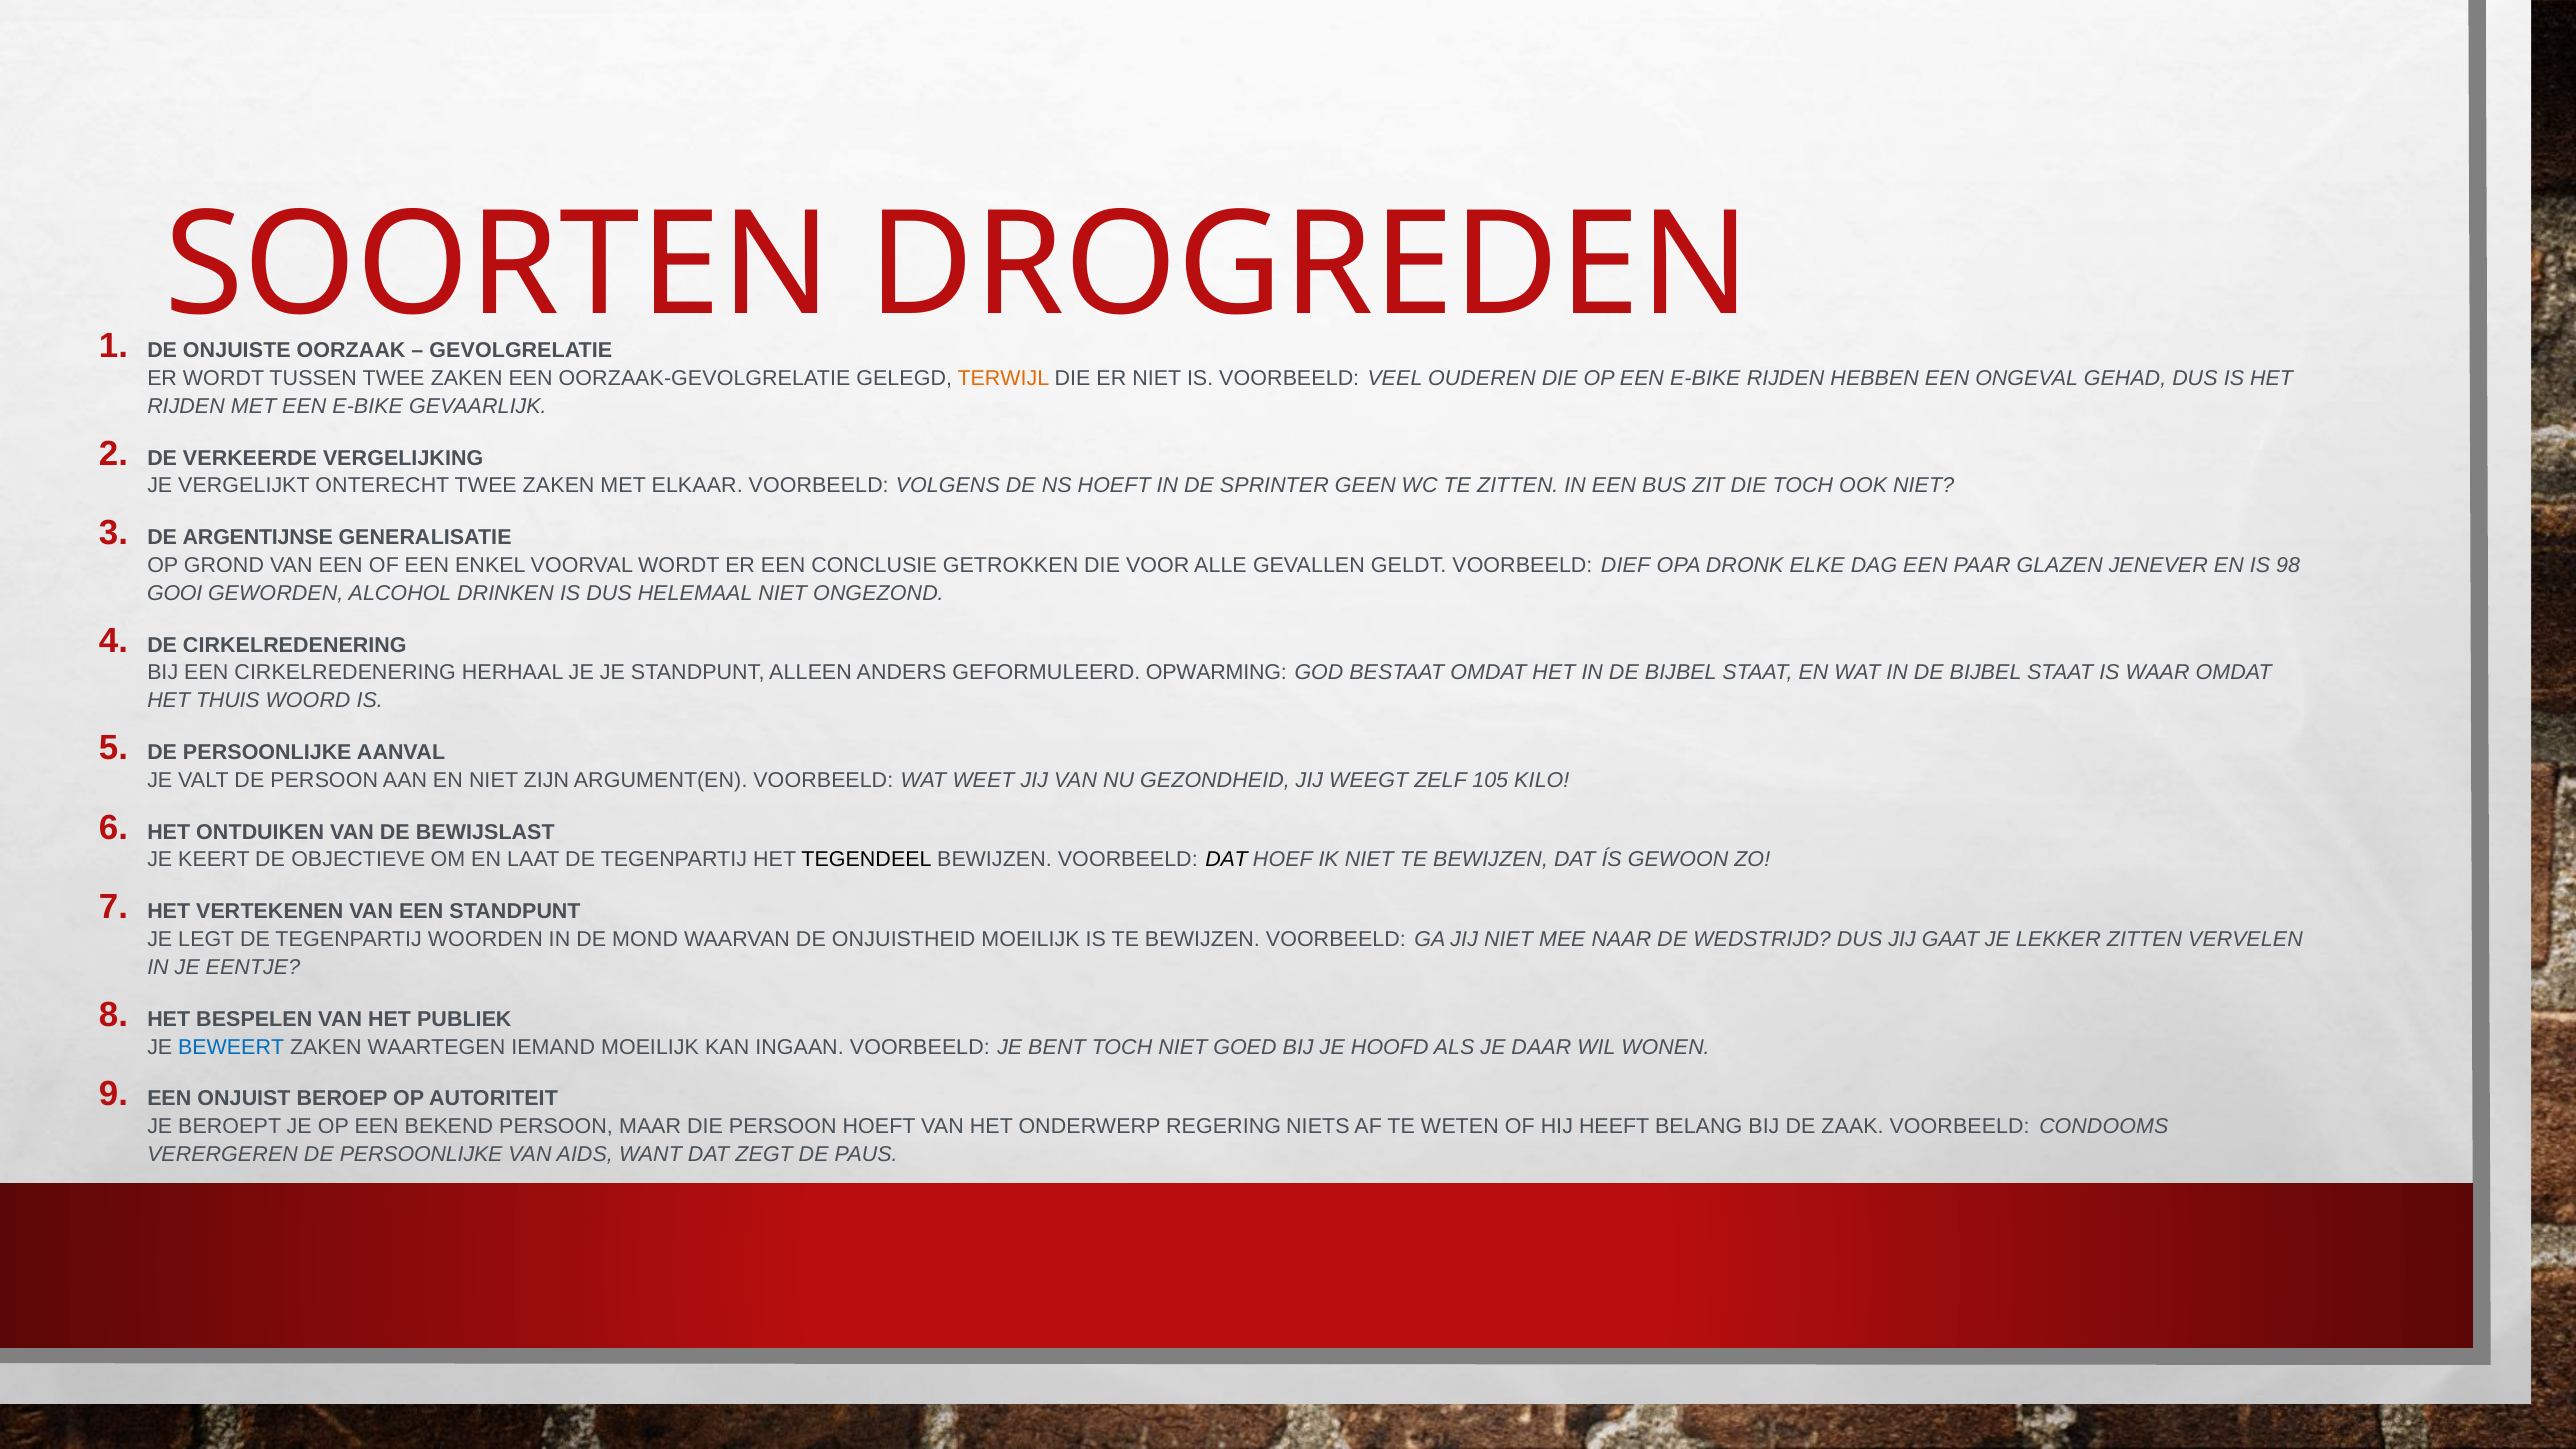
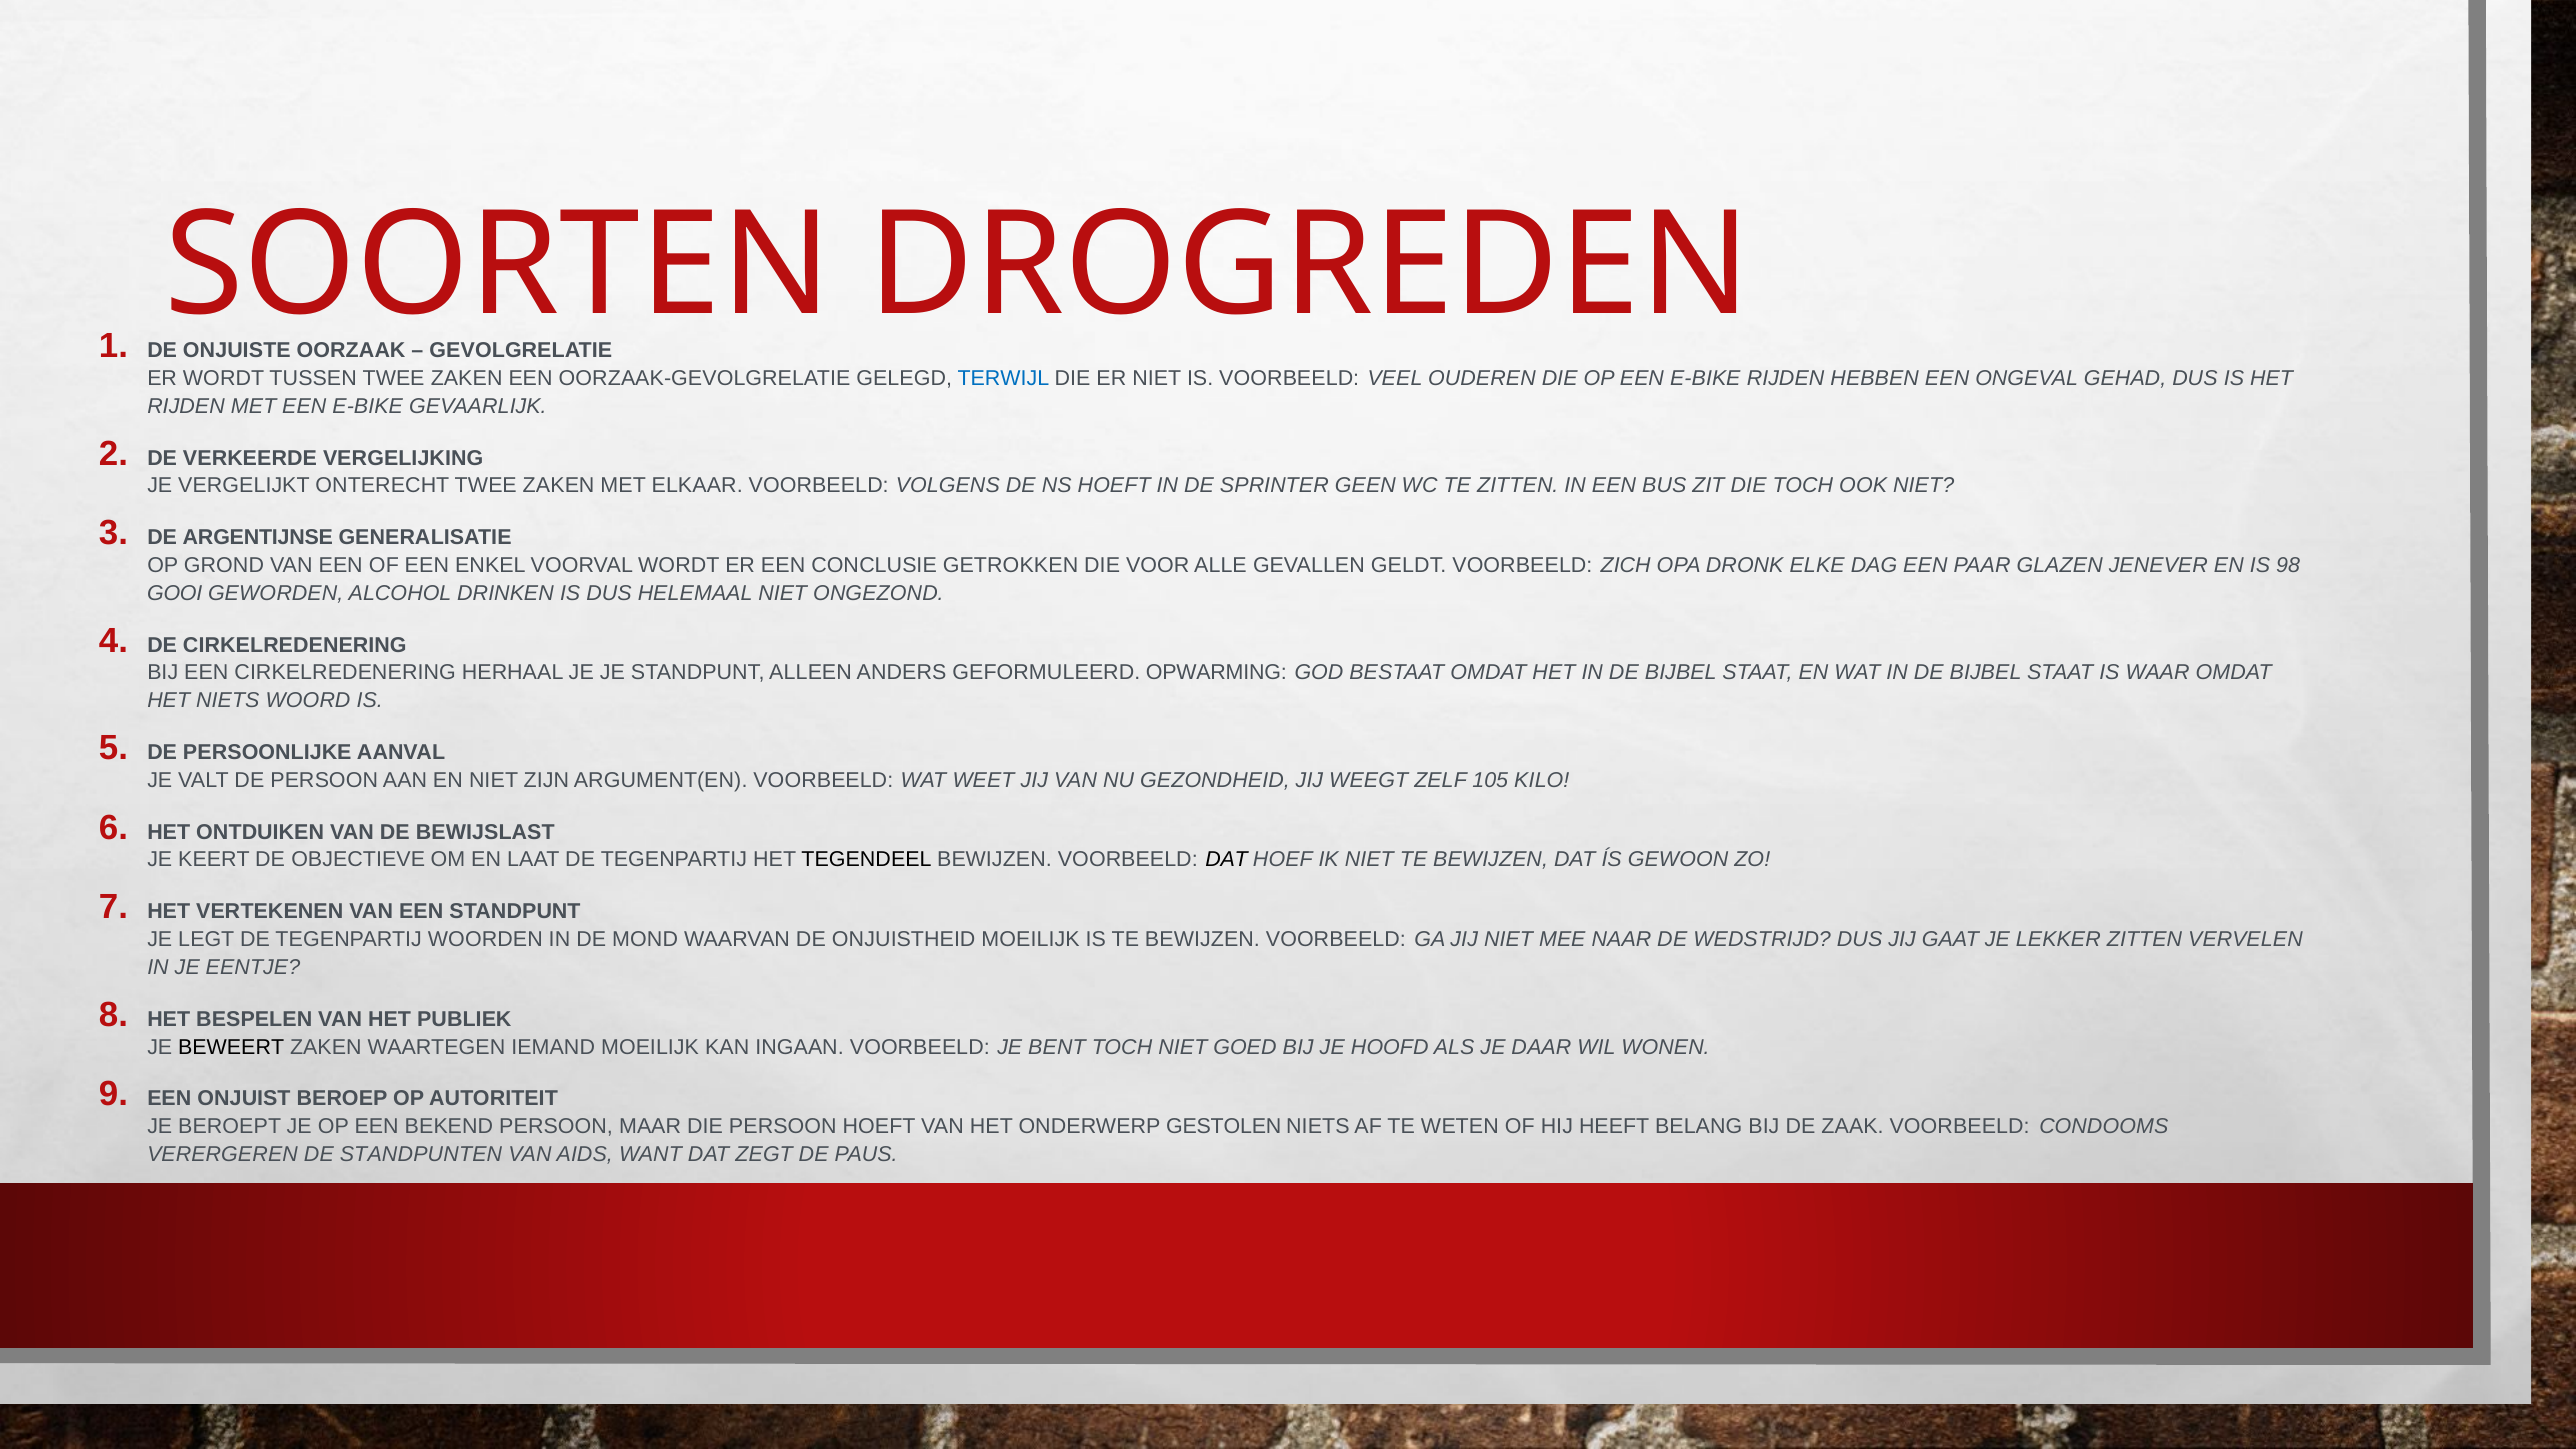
TERWIJL colour: orange -> blue
DIEF: DIEF -> ZICH
HET THUIS: THUIS -> NIETS
BEWEERT colour: blue -> black
REGERING: REGERING -> GESTOLEN
VERERGEREN DE PERSOONLIJKE: PERSOONLIJKE -> STANDPUNTEN
